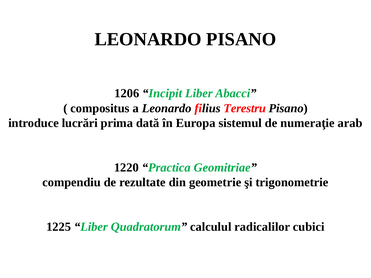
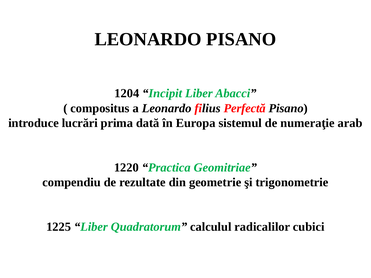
1206: 1206 -> 1204
Terestru: Terestru -> Perfectă
